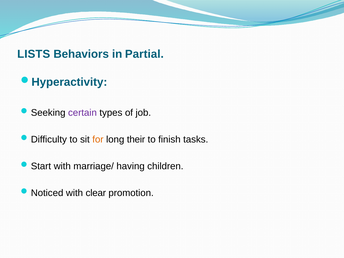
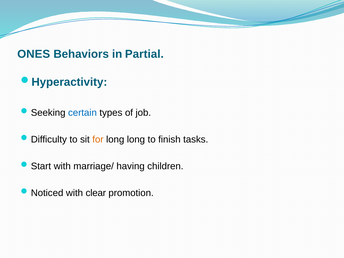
LISTS: LISTS -> ONES
certain colour: purple -> blue
long their: their -> long
